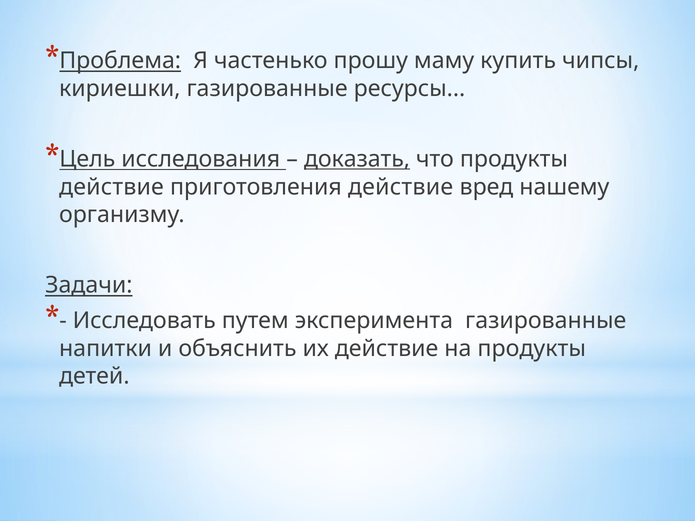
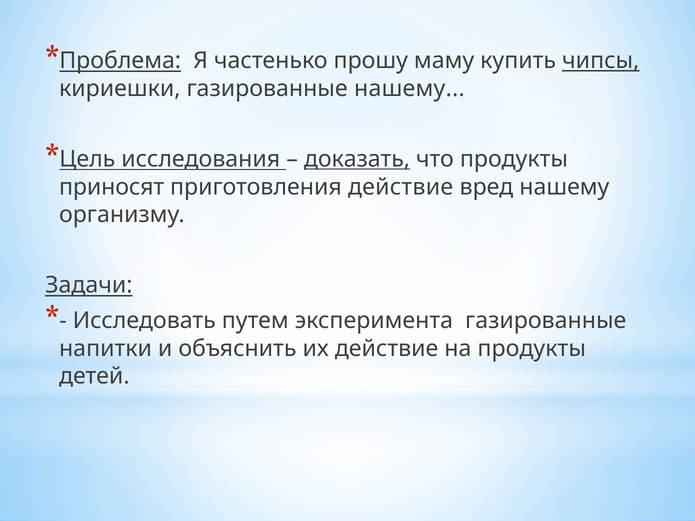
чипсы underline: none -> present
газированные ресурсы: ресурсы -> нашему
действие at (111, 187): действие -> приносят
